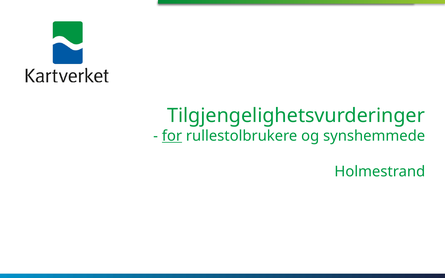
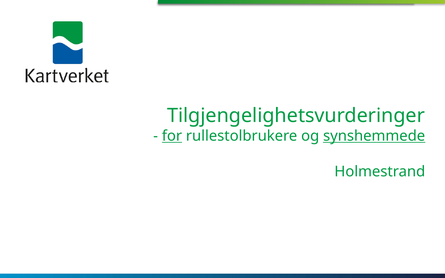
synshemmede underline: none -> present
